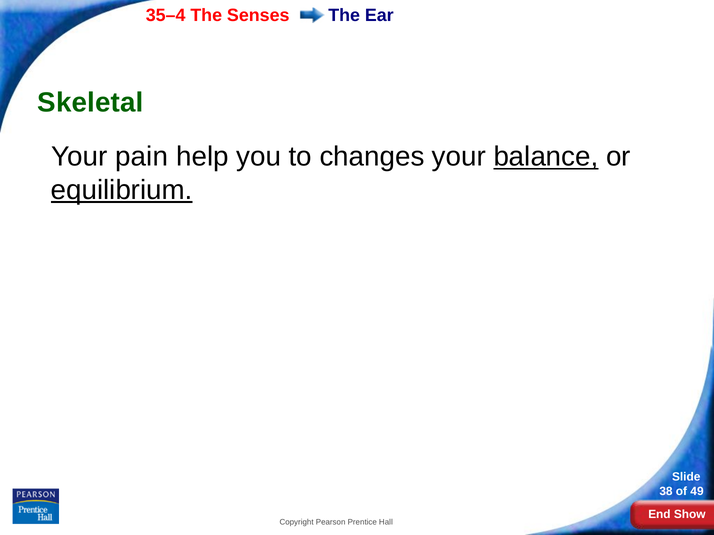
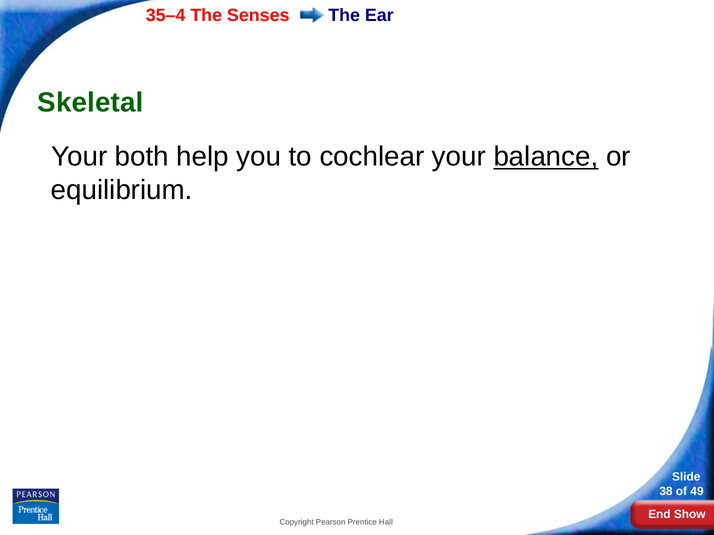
pain: pain -> both
changes: changes -> cochlear
equilibrium underline: present -> none
